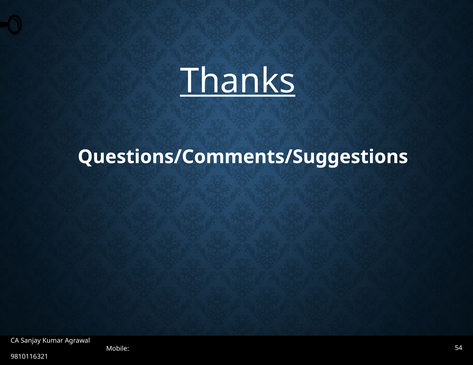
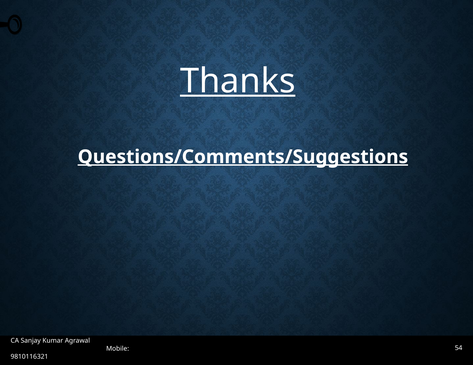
Questions/Comments/Suggestions underline: none -> present
